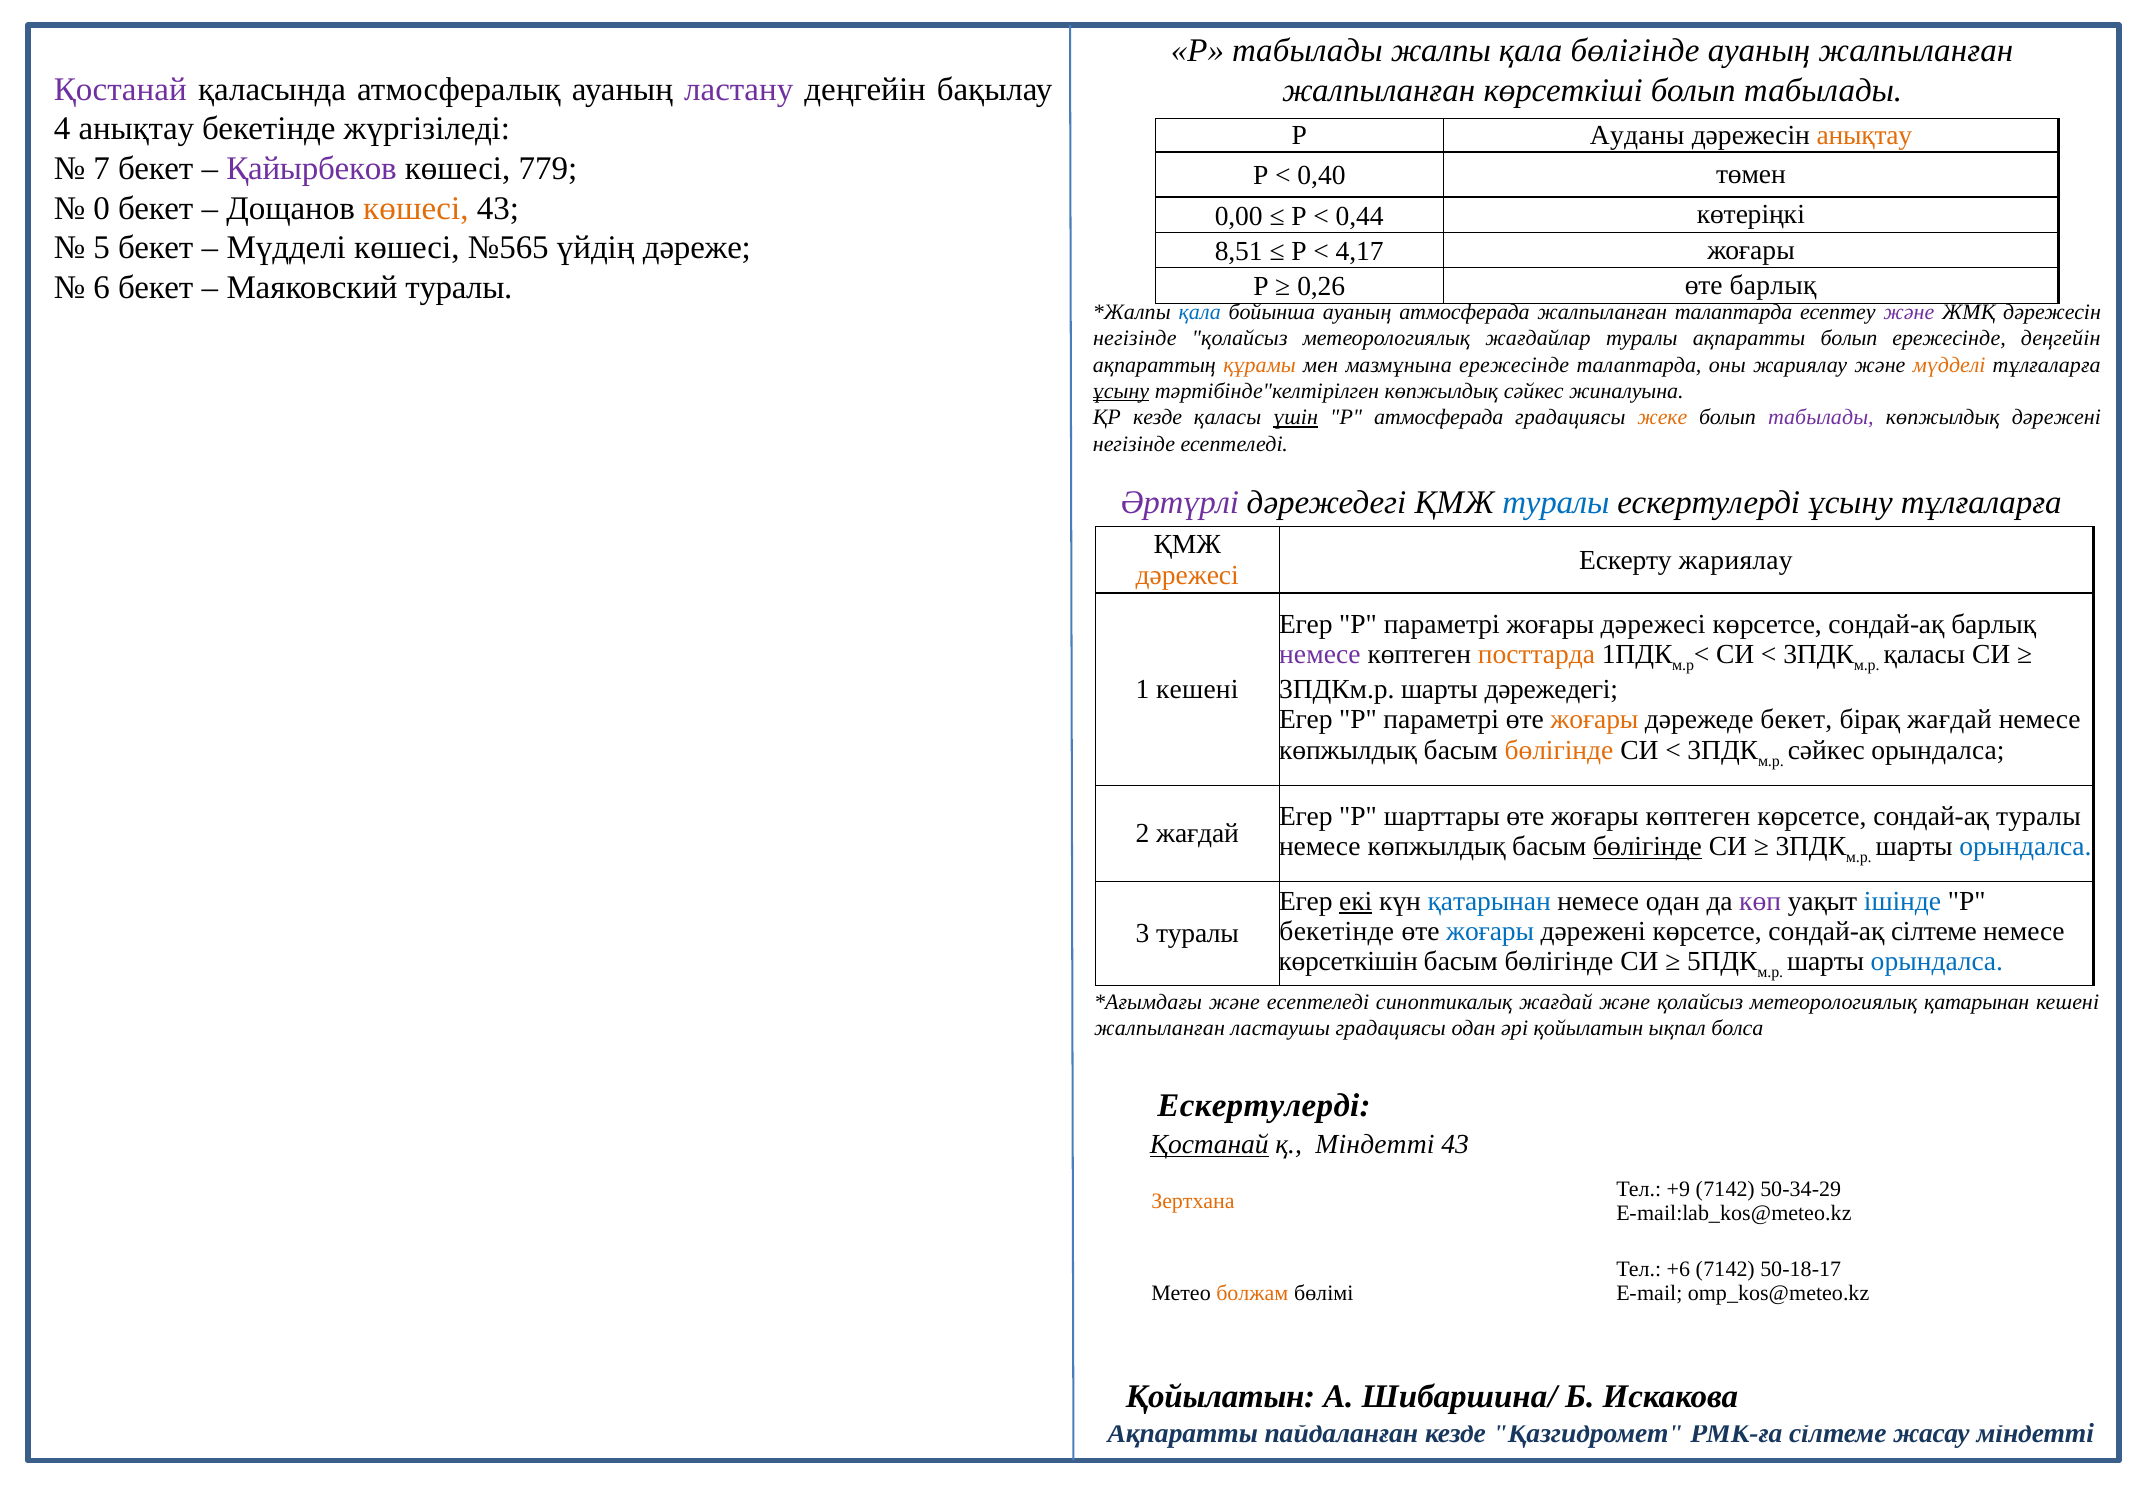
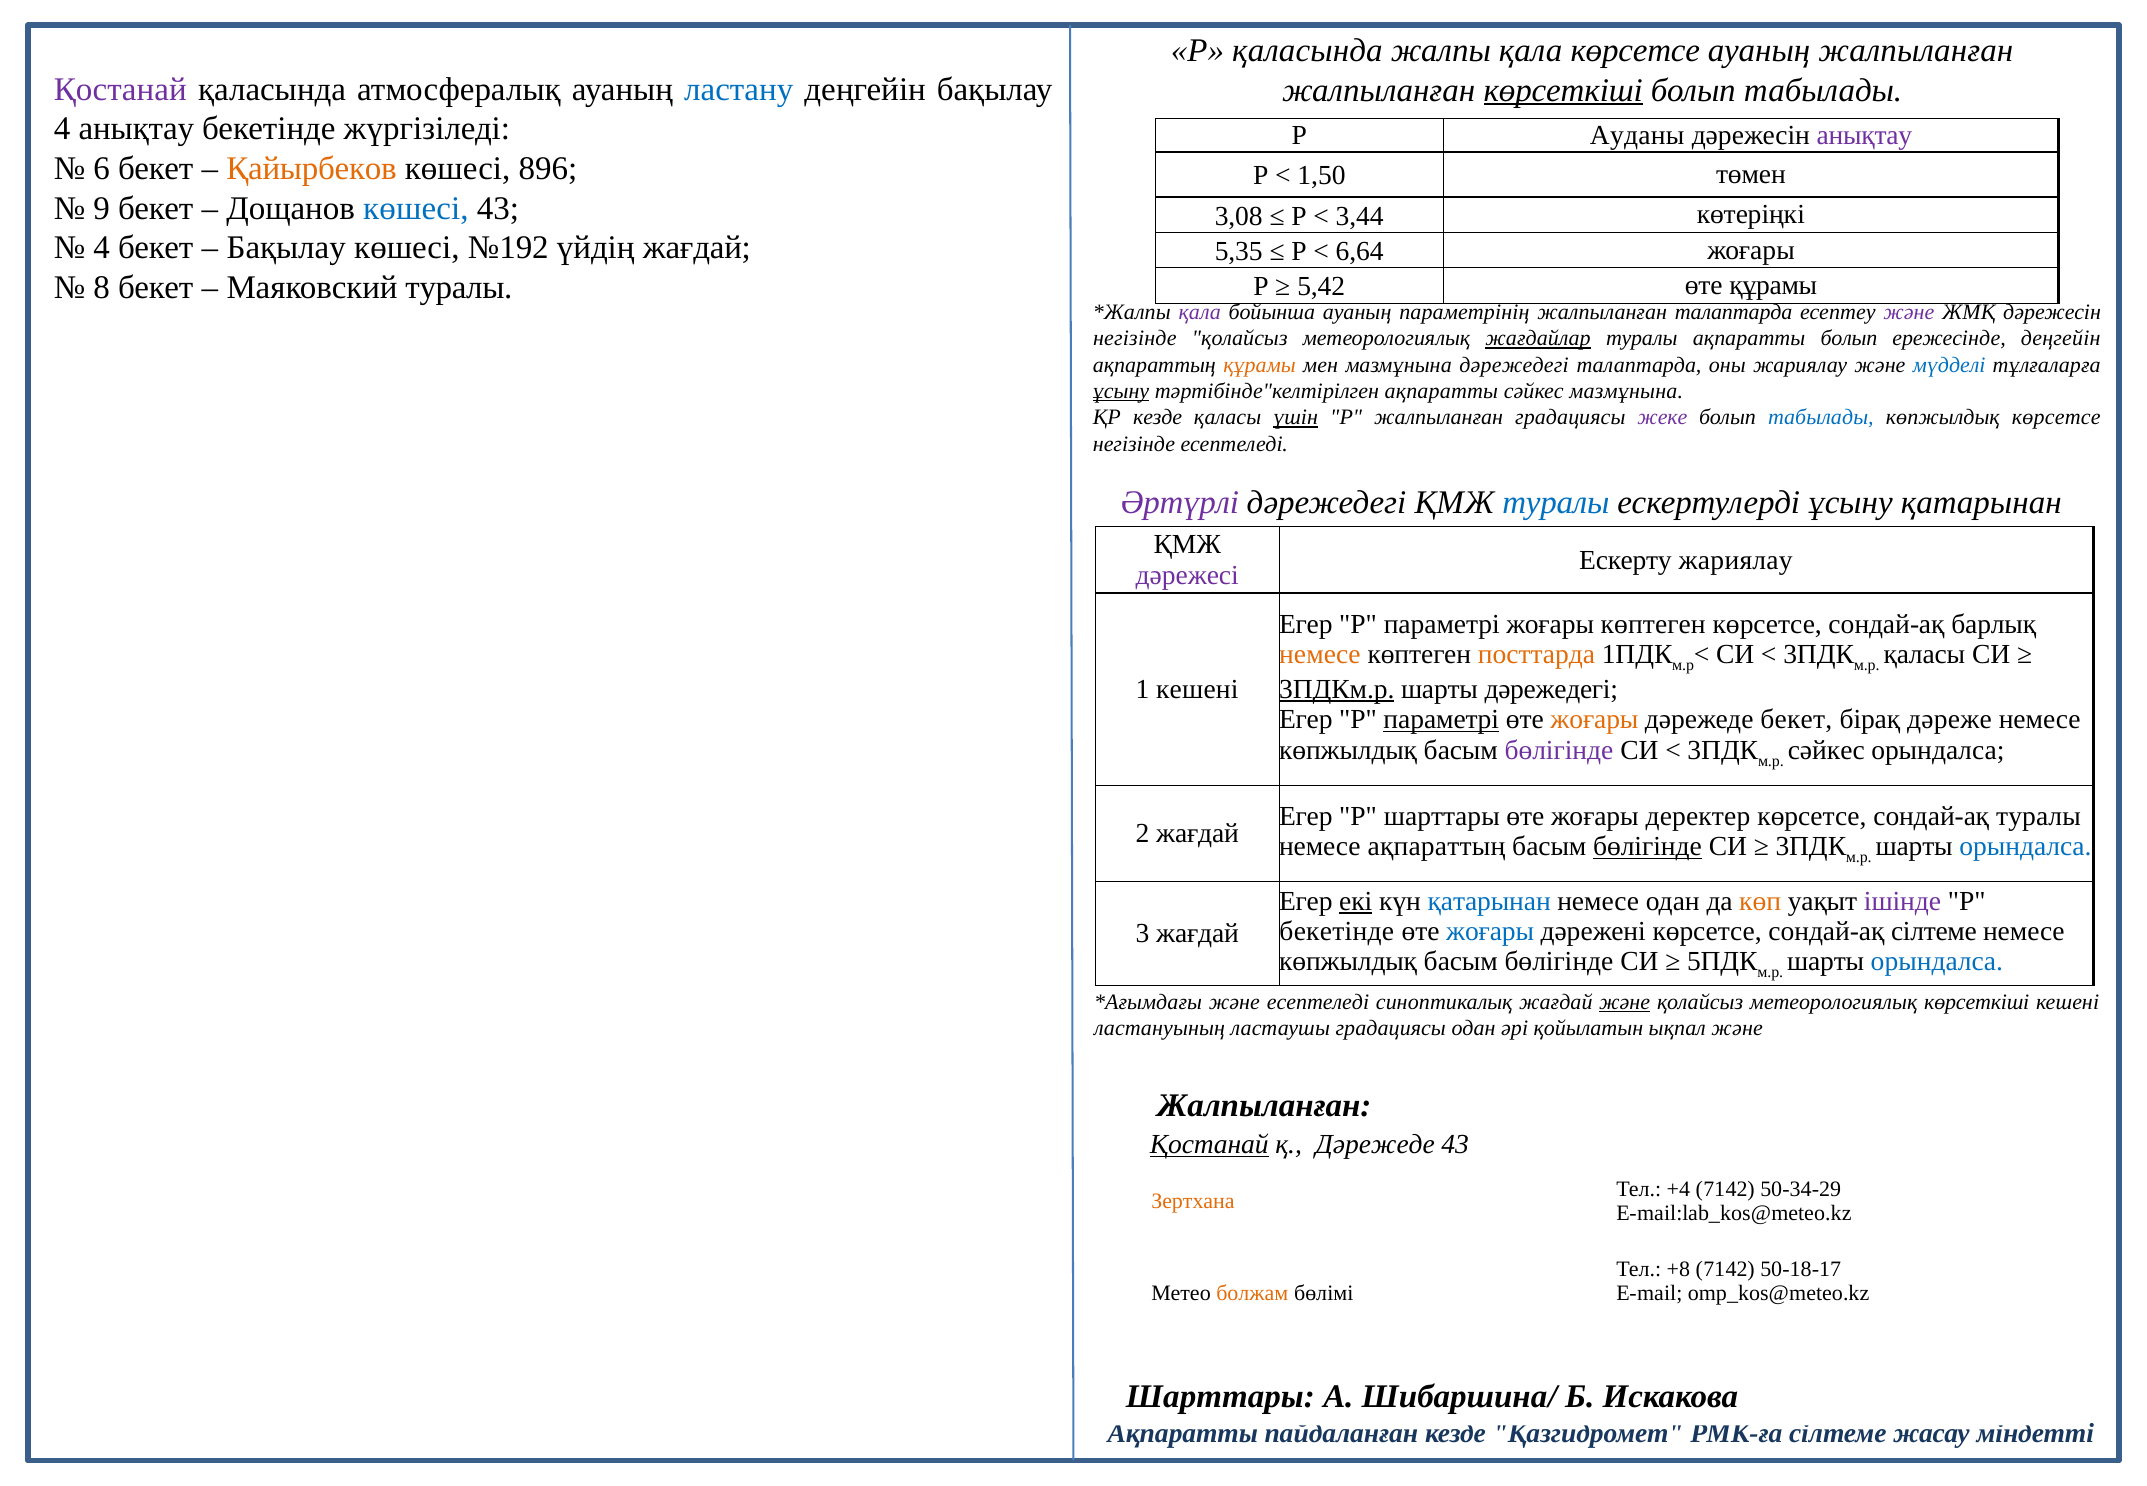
Р табылады: табылады -> қаласында
қала бөлігінде: бөлігінде -> көрсетсе
ластану colour: purple -> blue
көрсеткіші at (1563, 90) underline: none -> present
анықтау at (1864, 136) colour: orange -> purple
7: 7 -> 6
Қайырбеков colour: purple -> orange
779: 779 -> 896
0,40: 0,40 -> 1,50
0: 0 -> 9
көшесі at (416, 208) colour: orange -> blue
0,00: 0,00 -> 3,08
0,44: 0,44 -> 3,44
5 at (102, 248): 5 -> 4
Мүдделі at (286, 248): Мүдделі -> Бақылау
№565: №565 -> №192
үйдің дәреже: дәреже -> жағдай
8,51: 8,51 -> 5,35
4,17: 4,17 -> 6,64
6: 6 -> 8
0,26: 0,26 -> 5,42
өте барлық: барлық -> құрамы
қала at (1200, 312) colour: blue -> purple
ауаның атмосферада: атмосферада -> параметрінің
жағдайлар underline: none -> present
мазмұнына ережесінде: ережесінде -> дәрежедегі
мүдделі at (1949, 365) colour: orange -> blue
тәртібінде"келтірілген көпжылдық: көпжылдық -> ақпаратты
сәйкес жиналуына: жиналуына -> мазмұнына
Р атмосферада: атмосферада -> жалпыланған
жеке colour: orange -> purple
табылады at (1821, 418) colour: purple -> blue
көпжылдық дәрежені: дәрежені -> көрсетсе
ұсыну тұлғаларға: тұлғаларға -> қатарынан
дәрежесі at (1187, 575) colour: orange -> purple
жоғары дәрежесі: дәрежесі -> көптеген
немесе at (1320, 655) colour: purple -> orange
3ПДКм.р underline: none -> present
параметрі at (1441, 720) underline: none -> present
бірақ жағдай: жағдай -> дәреже
бөлігінде at (1559, 750) colour: orange -> purple
жоғары көптеген: көптеген -> деректер
көпжылдық at (1437, 847): көпжылдық -> ақпараттың
көп colour: purple -> orange
ішінде colour: blue -> purple
3 туралы: туралы -> жағдай
көрсеткішін at (1348, 962): көрсеткішін -> көпжылдық
және at (1625, 1002) underline: none -> present
метеорологиялық қатарынан: қатарынан -> көрсеткіші
жалпыланған at (1160, 1029): жалпыланған -> ластануының
ықпал болса: болса -> және
Ескертулерді at (1264, 1105): Ескертулерді -> Жалпыланған
қ Міндетті: Міндетті -> Дәрежеде
+9: +9 -> +4
+6: +6 -> +8
Қойылатын at (1221, 1397): Қойылатын -> Шарттары
